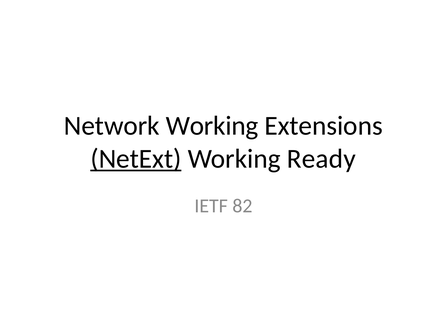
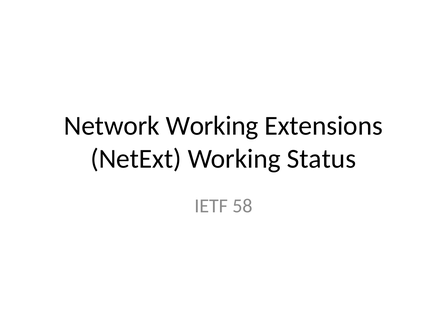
NetExt underline: present -> none
Ready: Ready -> Status
82: 82 -> 58
